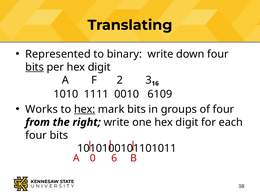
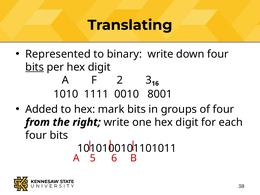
6109: 6109 -> 8001
Works: Works -> Added
hex at (85, 109) underline: present -> none
0: 0 -> 5
